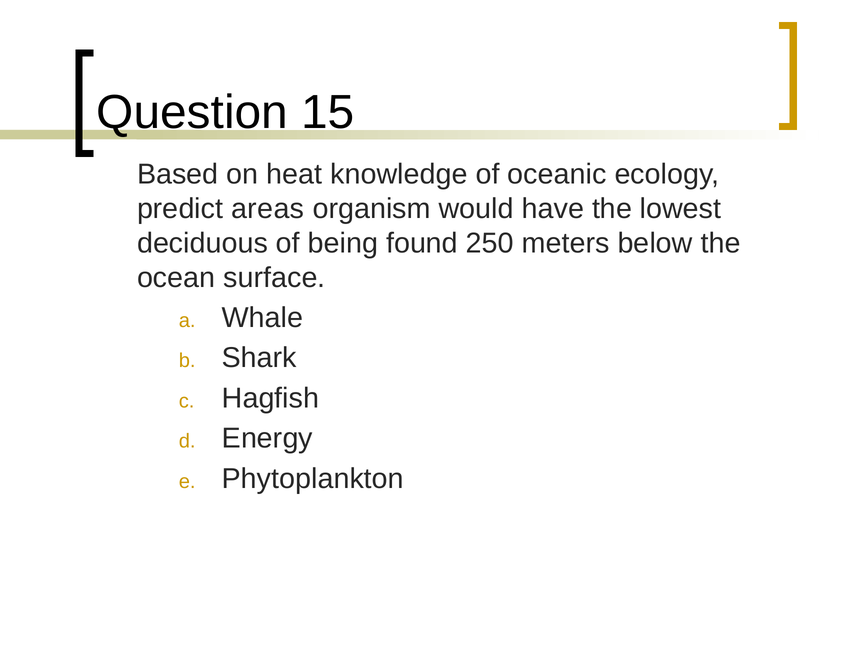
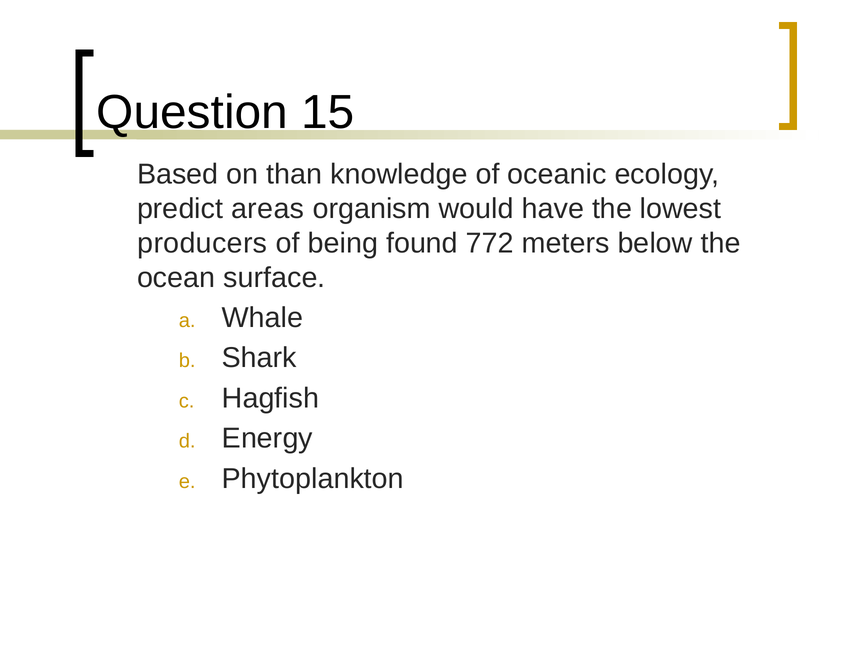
heat: heat -> than
deciduous: deciduous -> producers
250: 250 -> 772
